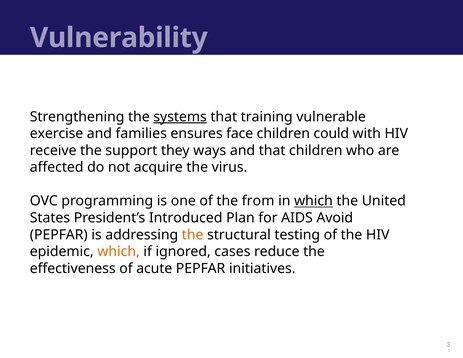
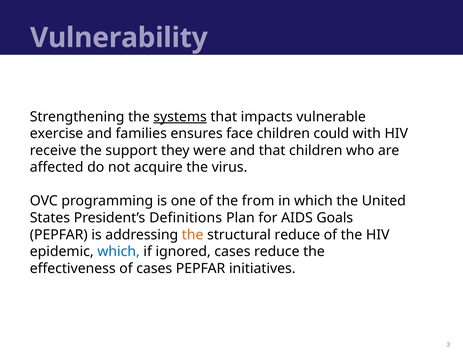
training: training -> impacts
ways: ways -> were
which at (313, 201) underline: present -> none
Introduced: Introduced -> Definitions
Avoid: Avoid -> Goals
structural testing: testing -> reduce
which at (119, 251) colour: orange -> blue
of acute: acute -> cases
